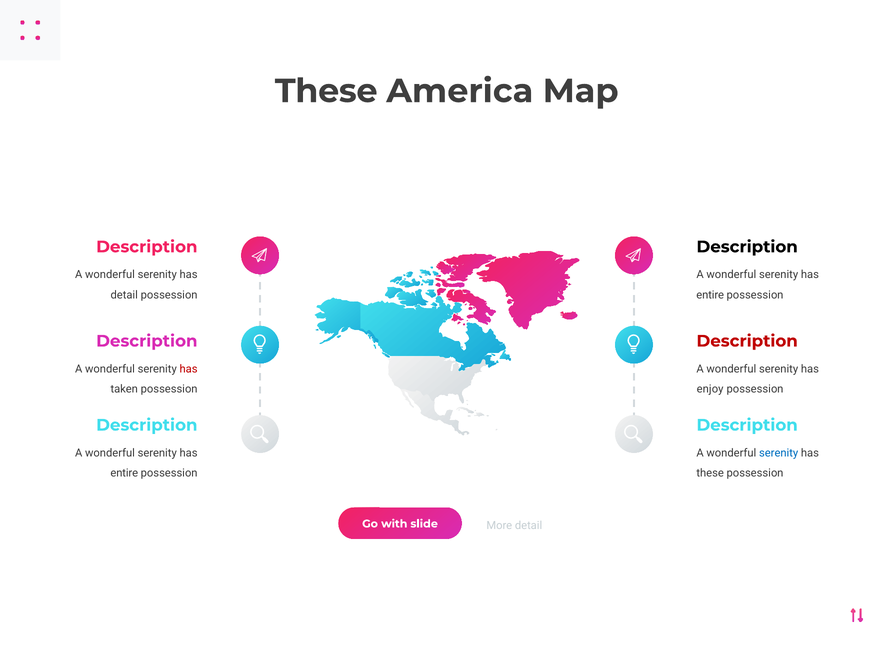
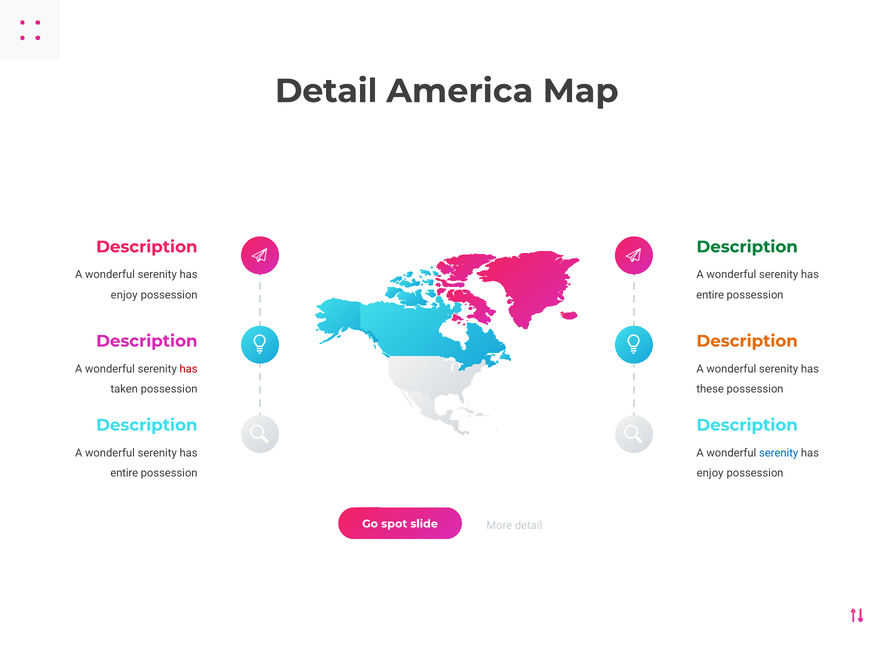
These at (326, 91): These -> Detail
Description at (747, 247) colour: black -> green
detail at (124, 295): detail -> enjoy
Description at (747, 341) colour: red -> orange
enjoy: enjoy -> these
these at (710, 474): these -> enjoy
with: with -> spot
